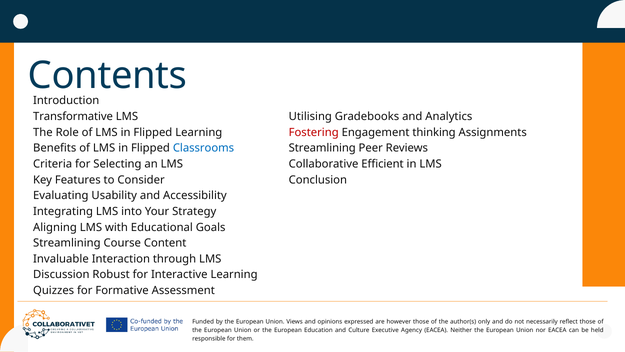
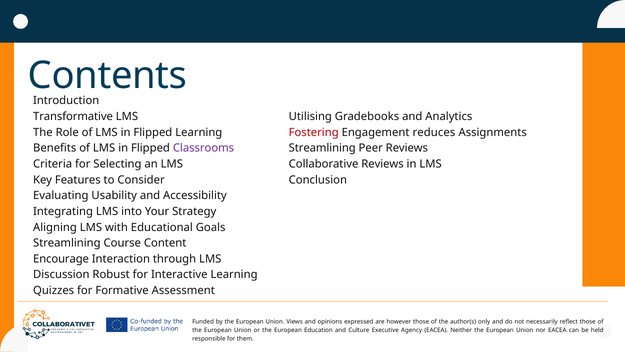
thinking: thinking -> reduces
Classrooms colour: blue -> purple
Collaborative Efficient: Efficient -> Reviews
Invaluable: Invaluable -> Encourage
